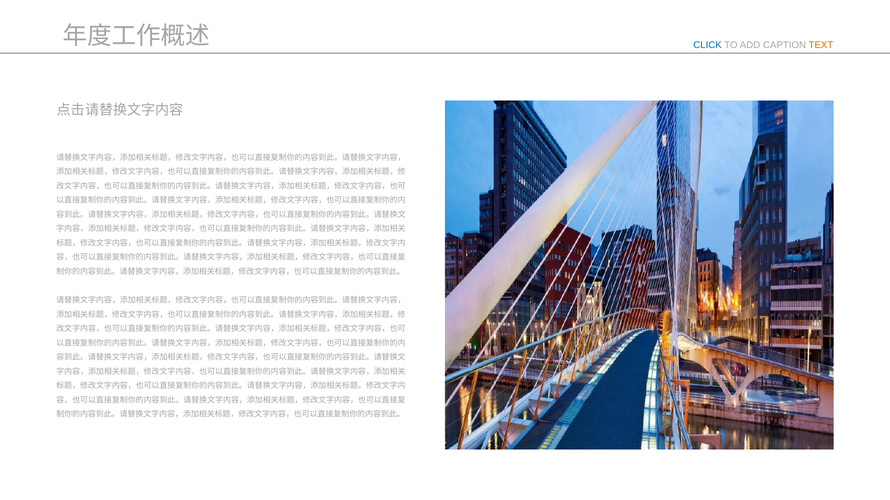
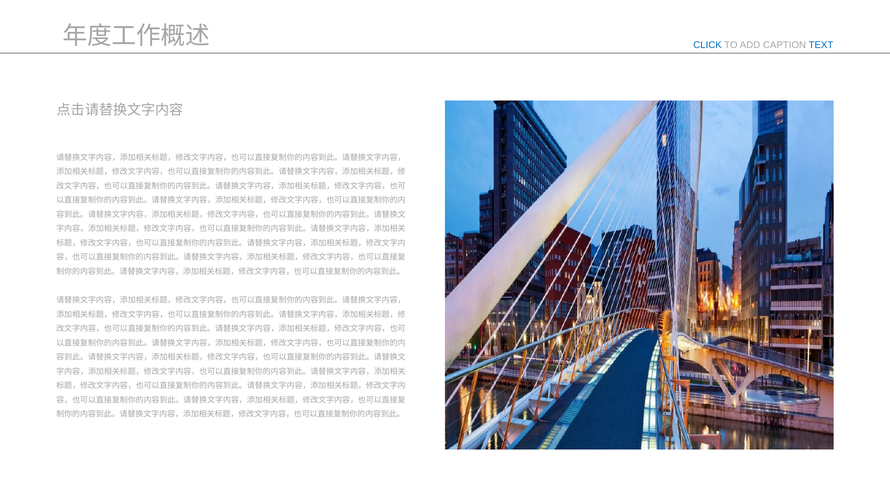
TEXT colour: orange -> blue
